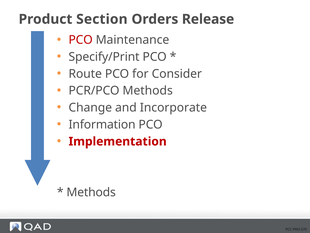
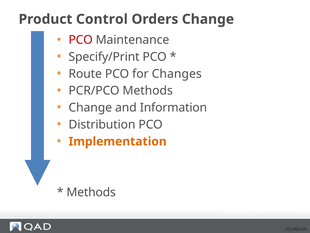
Section: Section -> Control
Orders Release: Release -> Change
Consider: Consider -> Changes
Incorporate: Incorporate -> Information
Information: Information -> Distribution
Implementation colour: red -> orange
